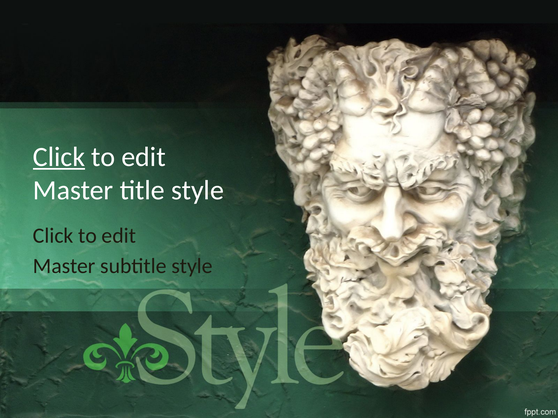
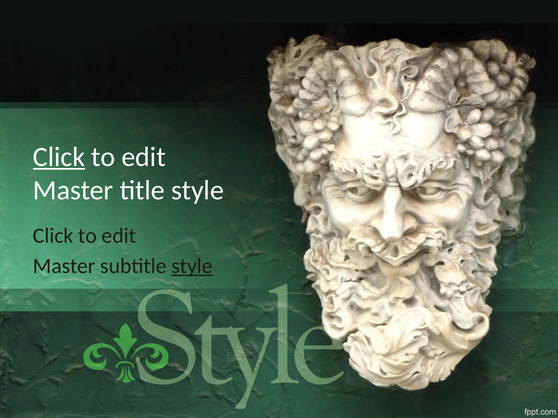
style at (192, 266) underline: none -> present
